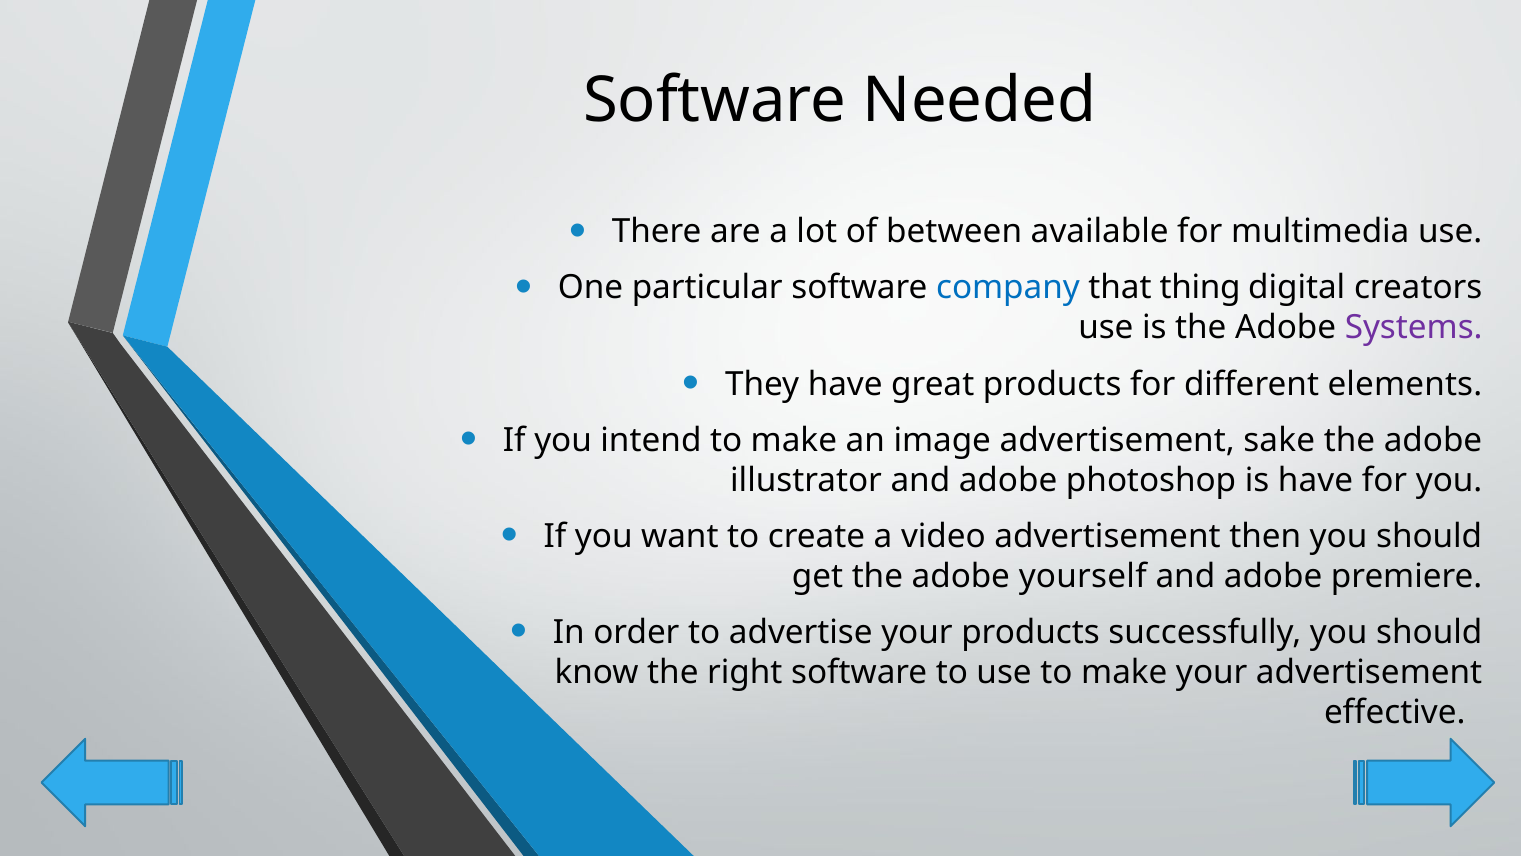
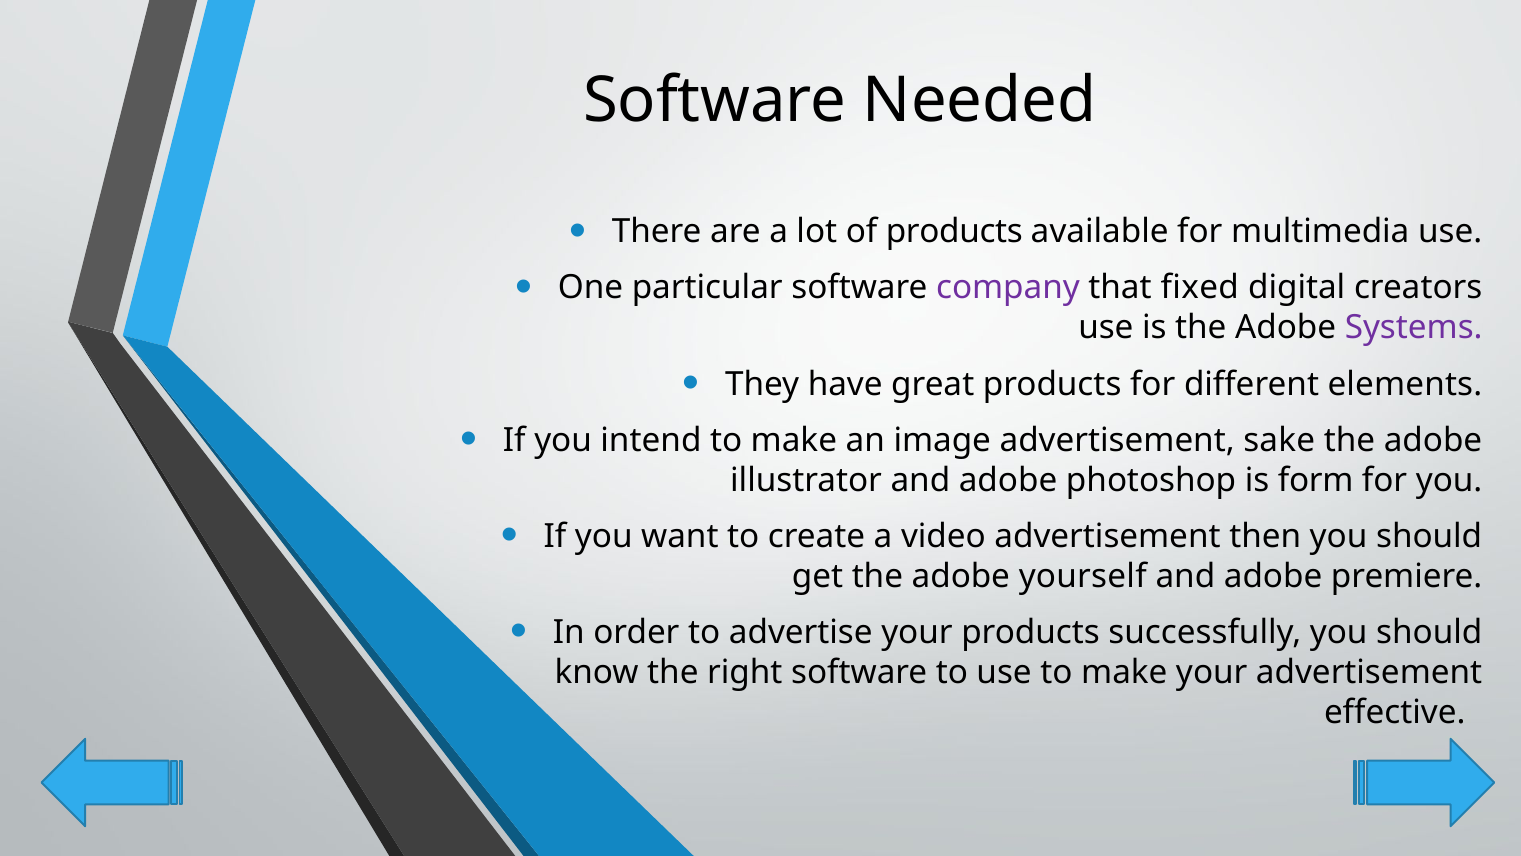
of between: between -> products
company colour: blue -> purple
thing: thing -> fixed
is have: have -> form
